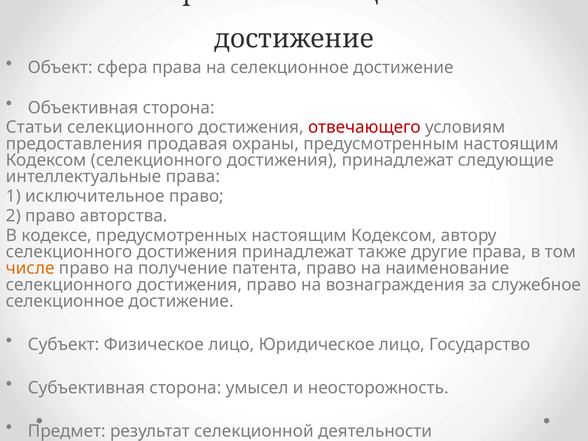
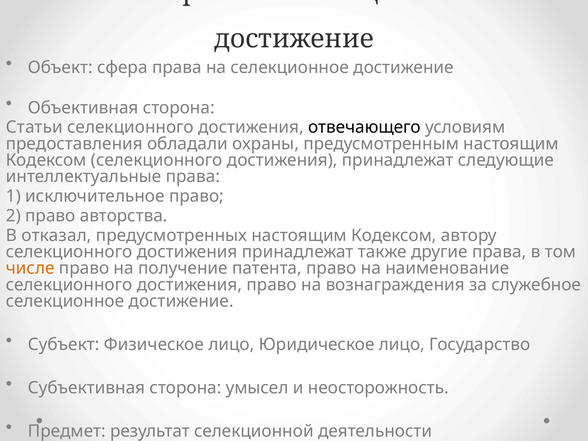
отвечающего colour: red -> black
продавая: продавая -> обладали
кодексе: кодексе -> отказал
